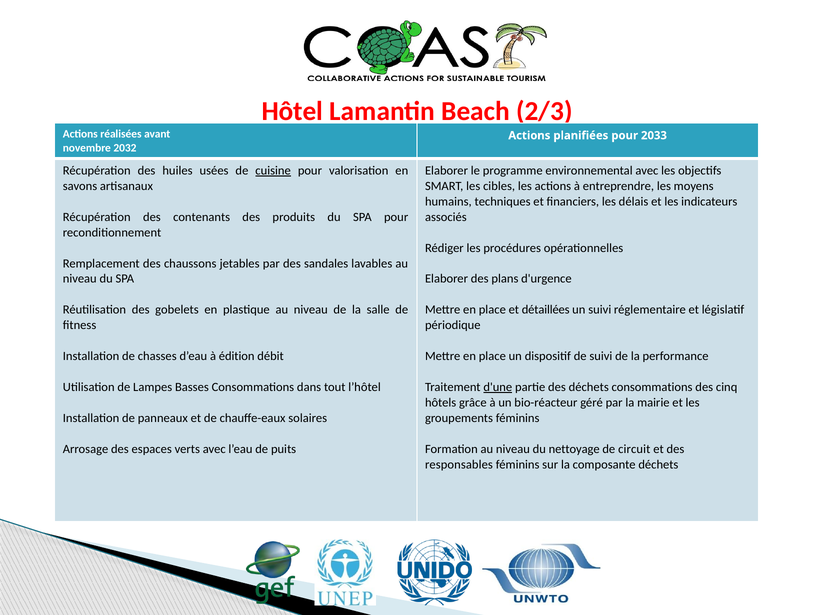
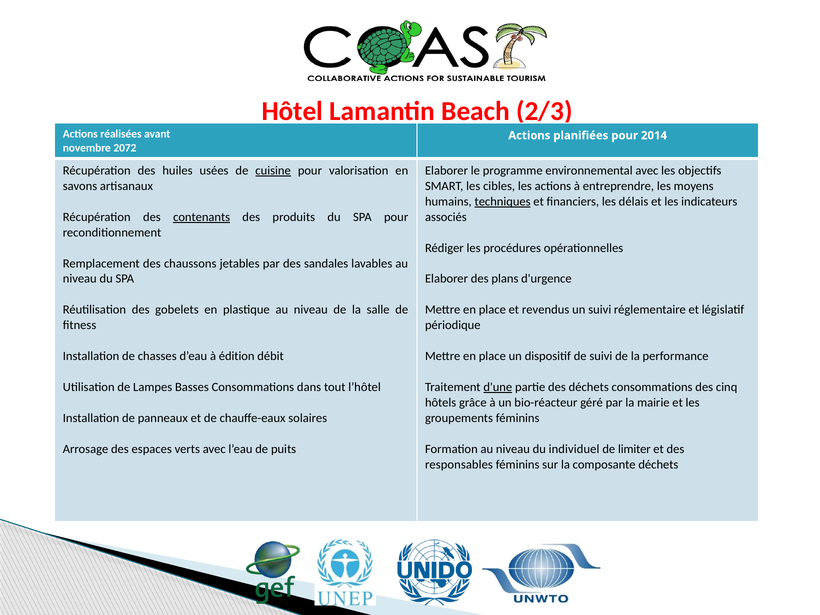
2033: 2033 -> 2014
2032: 2032 -> 2072
techniques underline: none -> present
contenants underline: none -> present
détaillées: détaillées -> revendus
nettoyage: nettoyage -> individuel
circuit: circuit -> limiter
